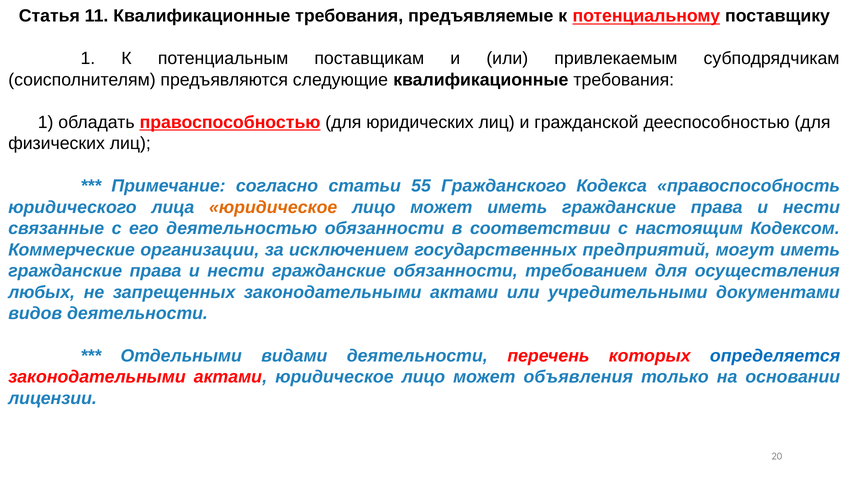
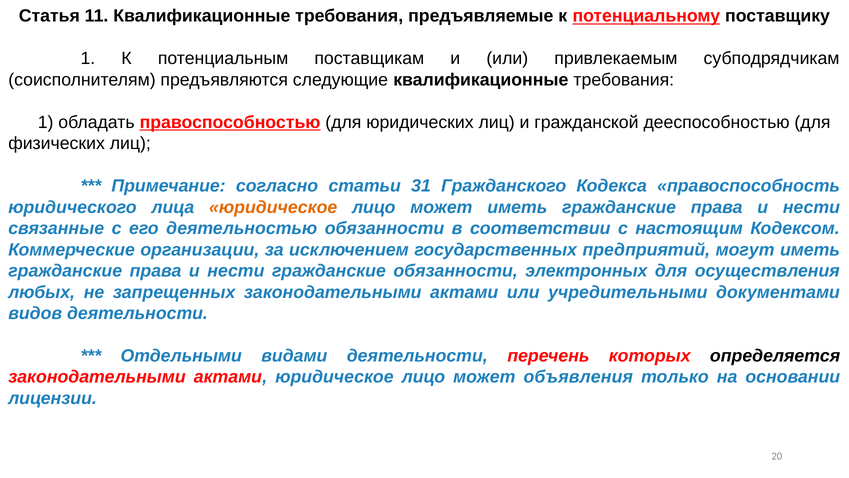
55: 55 -> 31
требованием: требованием -> электронных
определяется colour: blue -> black
